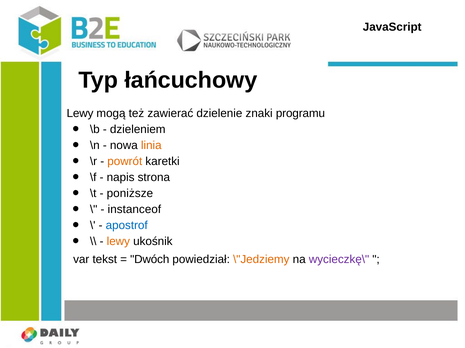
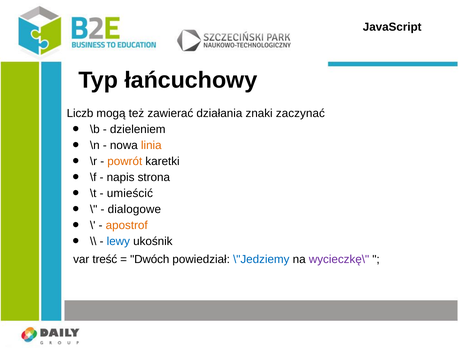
Lewy at (80, 114): Lewy -> Liczb
dzielenie: dzielenie -> działania
programu: programu -> zaczynać
poniższe: poniższe -> umieścić
instanceof: instanceof -> dialogowe
apostrof colour: blue -> orange
lewy at (118, 242) colour: orange -> blue
tekst: tekst -> treść
\"Jedziemy colour: orange -> blue
